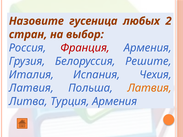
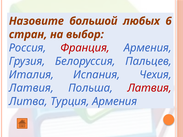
гусеница: гусеница -> большой
2: 2 -> 6
Решите: Решите -> Пальцев
Латвия at (150, 88) colour: orange -> red
